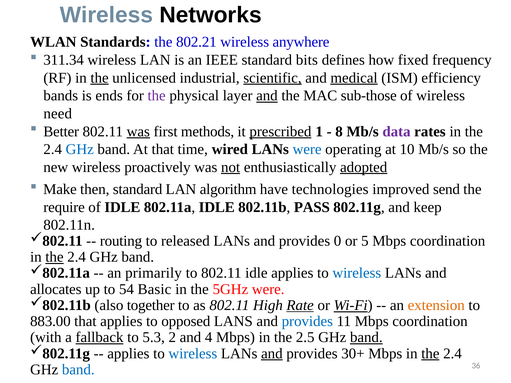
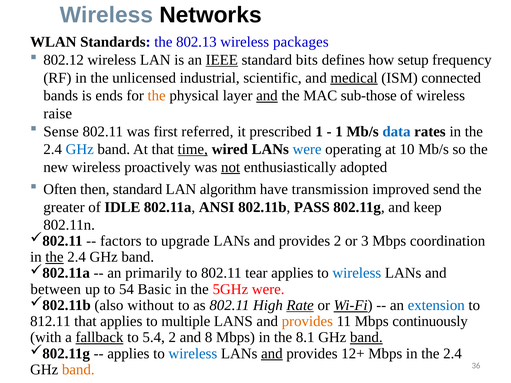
802.21: 802.21 -> 802.13
anywhere: anywhere -> packages
311.34: 311.34 -> 802.12
IEEE underline: none -> present
fixed: fixed -> setup
the at (100, 78) underline: present -> none
scientific underline: present -> none
efficiency: efficiency -> connected
the at (157, 96) colour: purple -> orange
need: need -> raise
Better: Better -> Sense
was at (138, 132) underline: present -> none
methods: methods -> referred
prescribed underline: present -> none
8 at (339, 132): 8 -> 1
data colour: purple -> blue
time underline: none -> present
adopted underline: present -> none
Make: Make -> Often
technologies: technologies -> transmission
require: require -> greater
802.11a IDLE: IDLE -> ANSI
routing: routing -> factors
released: released -> upgrade
provides 0: 0 -> 2
5: 5 -> 3
802.11 idle: idle -> tear
allocates: allocates -> between
together: together -> without
extension colour: orange -> blue
883.00: 883.00 -> 812.11
opposed: opposed -> multiple
provides at (307, 322) colour: blue -> orange
11 Mbps coordination: coordination -> continuously
5.3: 5.3 -> 5.4
4: 4 -> 8
2.5: 2.5 -> 8.1
30+: 30+ -> 12+
the at (430, 354) underline: present -> none
band at (78, 370) colour: blue -> orange
